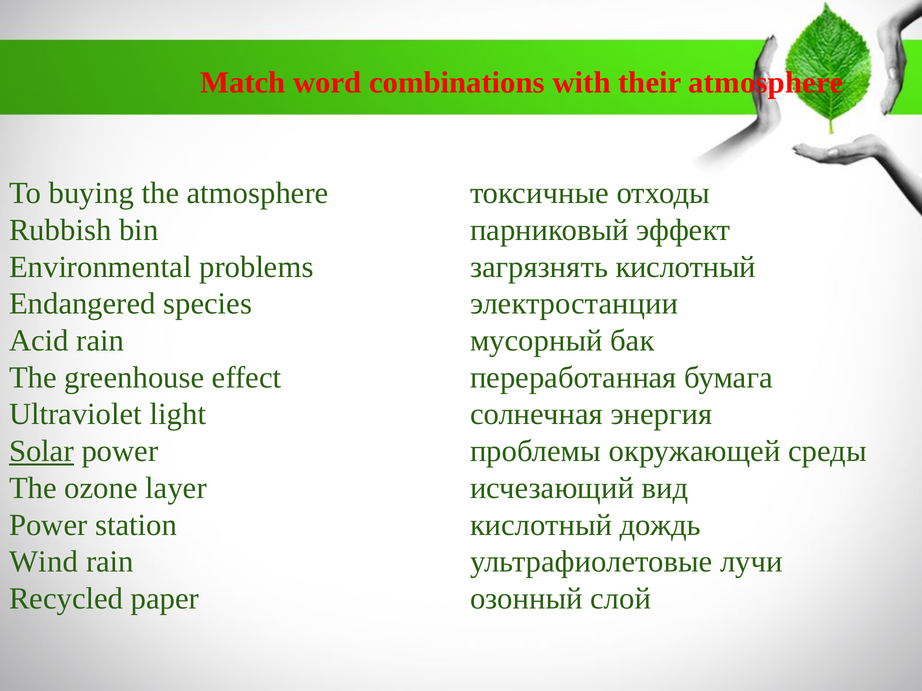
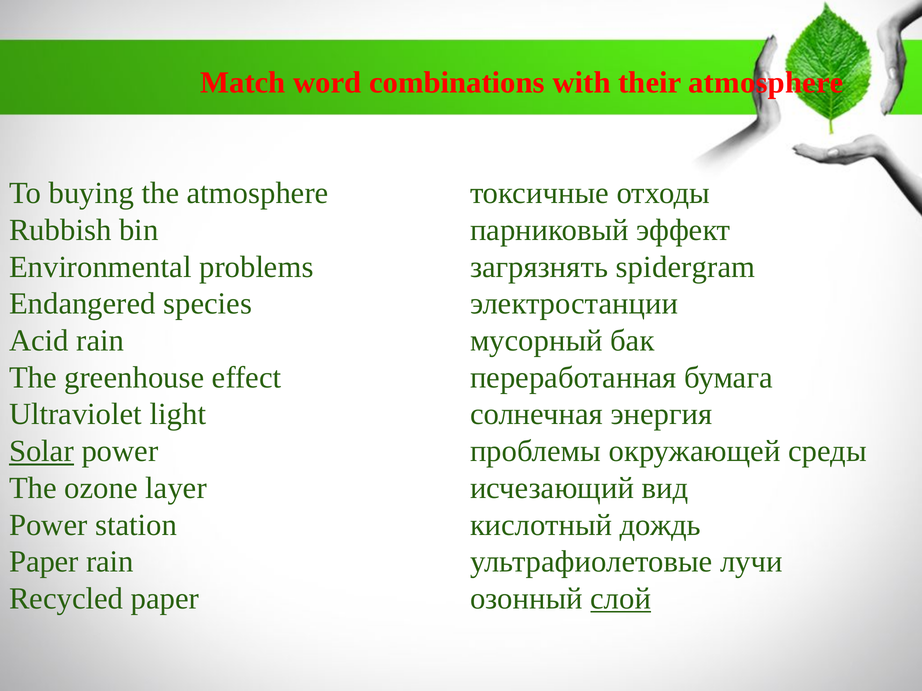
загрязнять кислотный: кислотный -> spidergram
Wind at (44, 562): Wind -> Paper
слой underline: none -> present
